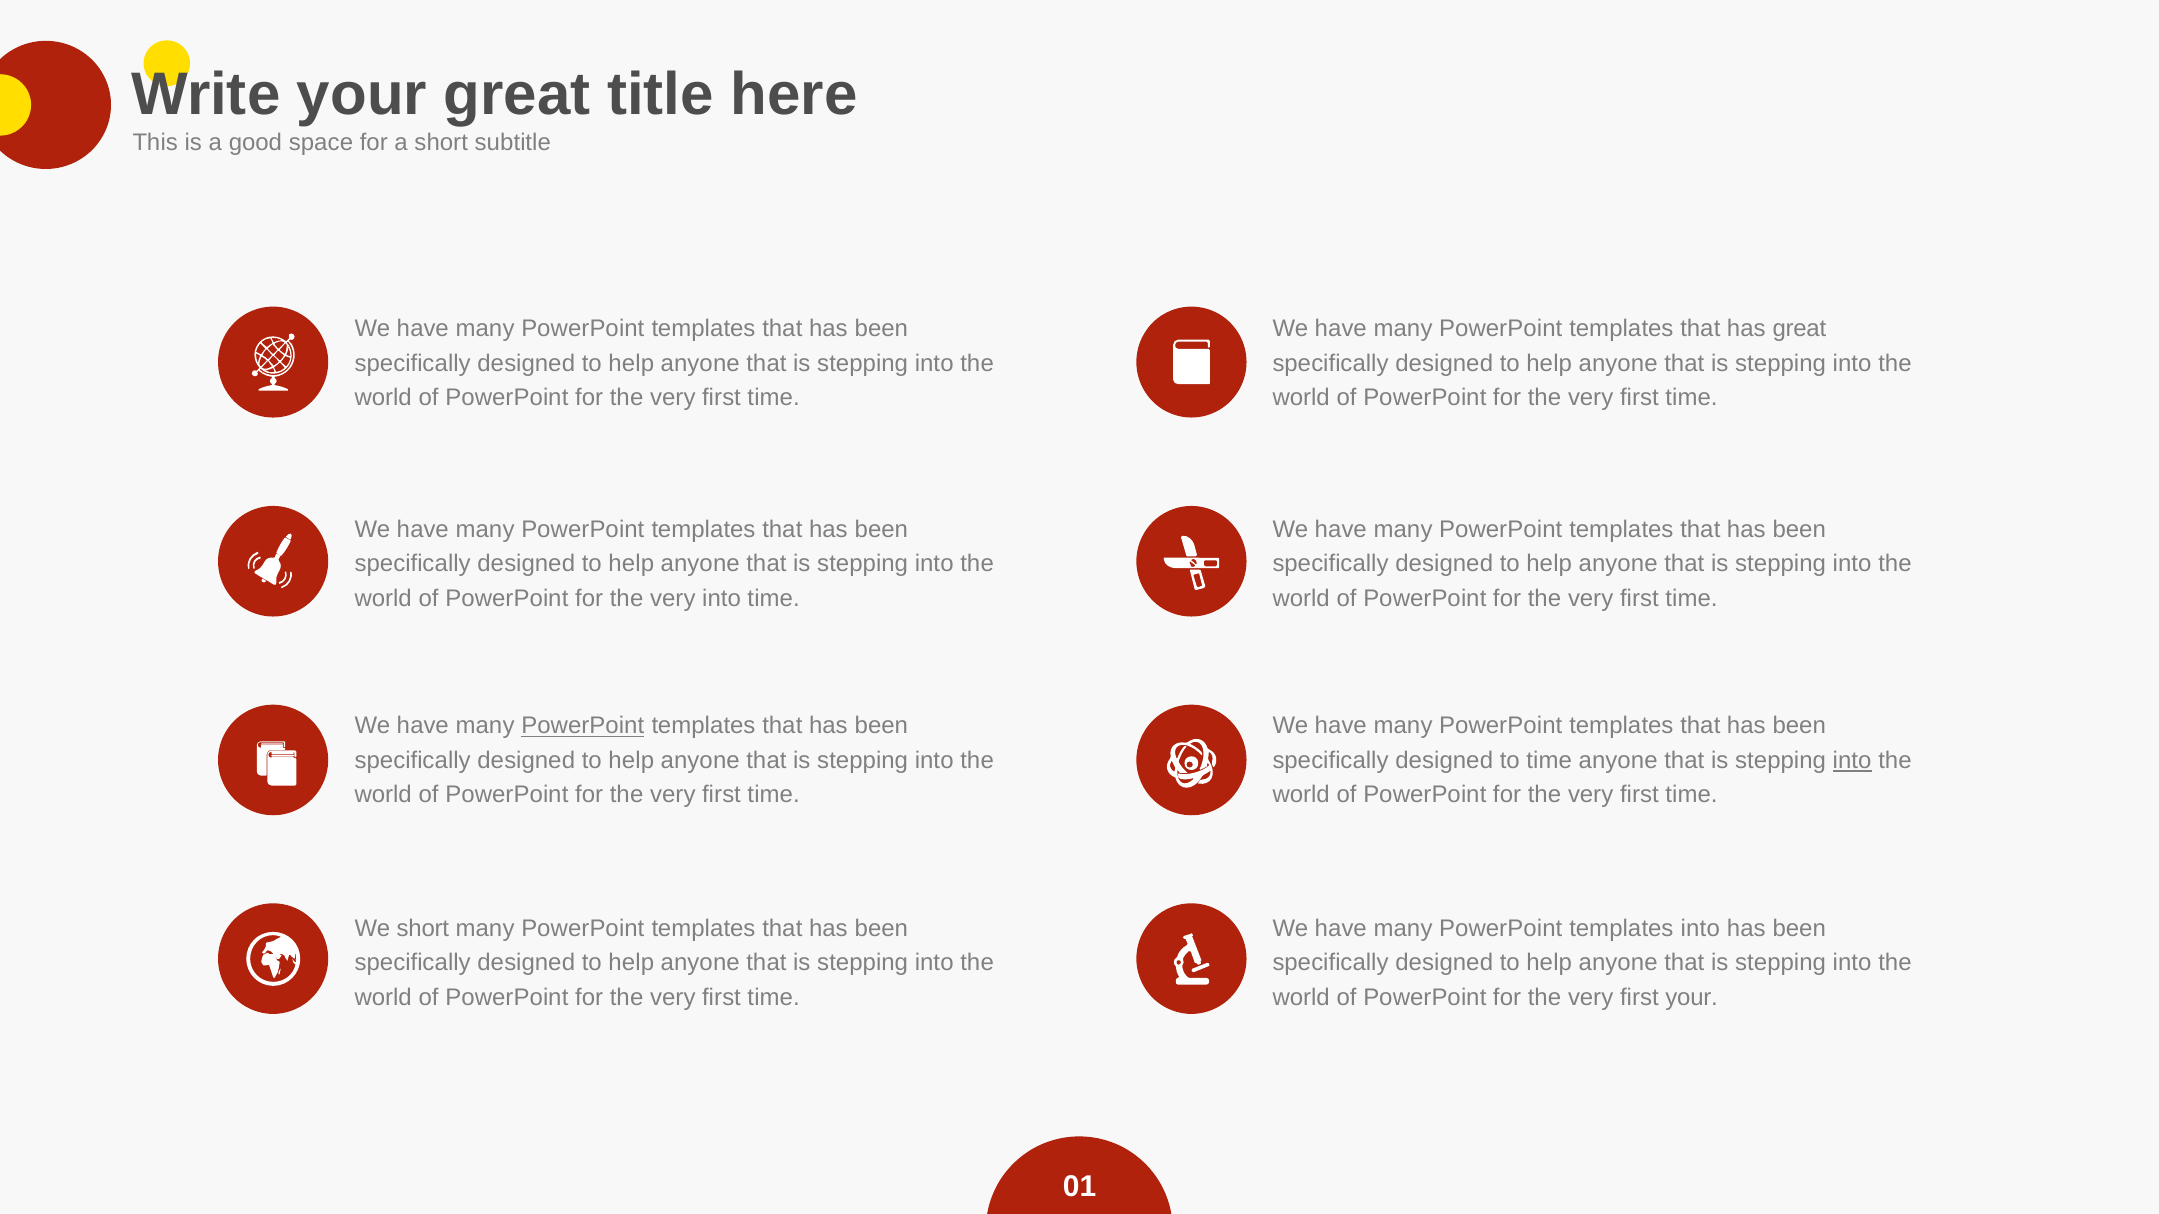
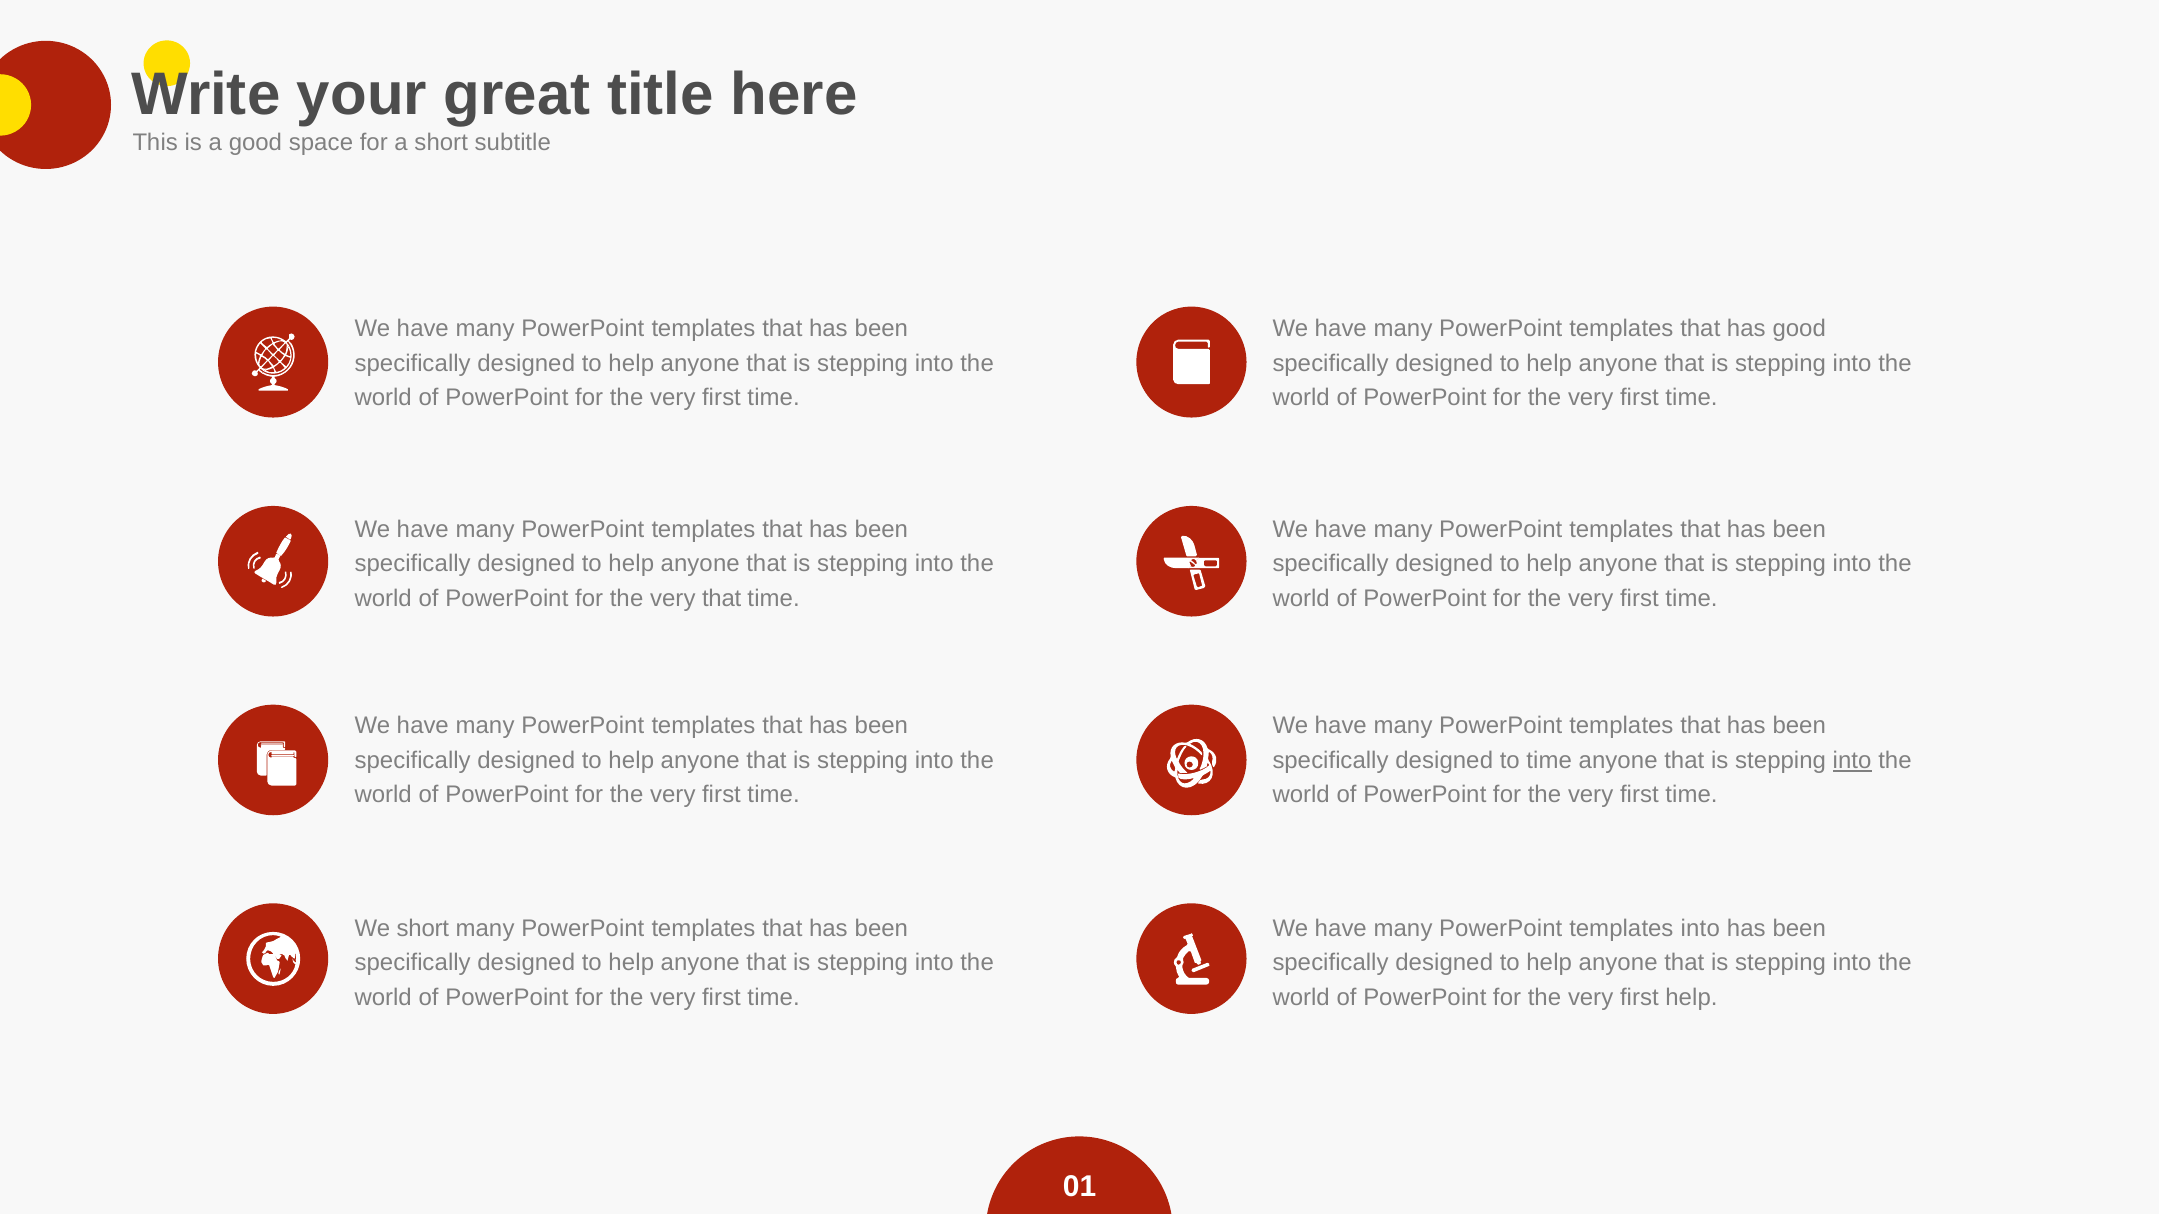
has great: great -> good
very into: into -> that
PowerPoint at (583, 726) underline: present -> none
first your: your -> help
